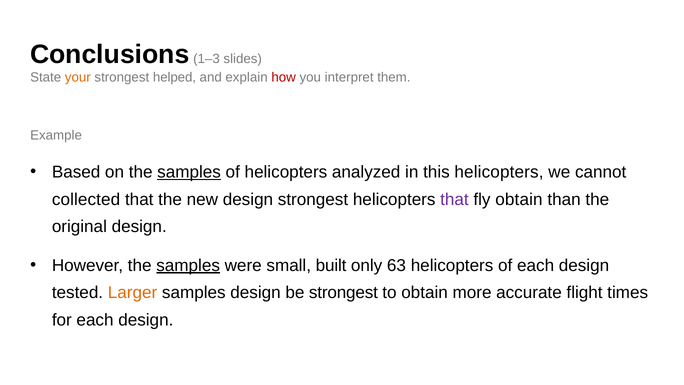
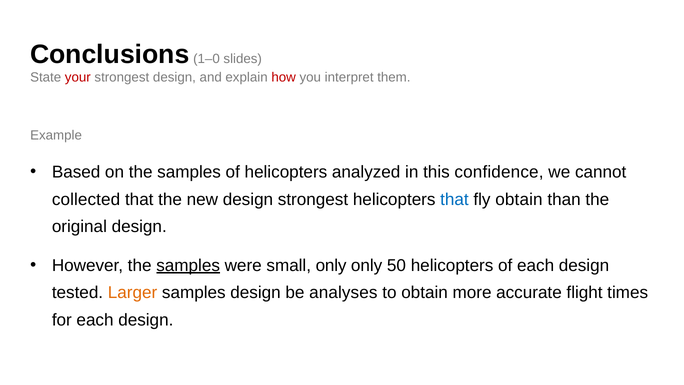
1–3: 1–3 -> 1–0
your colour: orange -> red
strongest helped: helped -> design
samples at (189, 172) underline: present -> none
this helicopters: helicopters -> confidence
that at (454, 199) colour: purple -> blue
small built: built -> only
63: 63 -> 50
be strongest: strongest -> analyses
